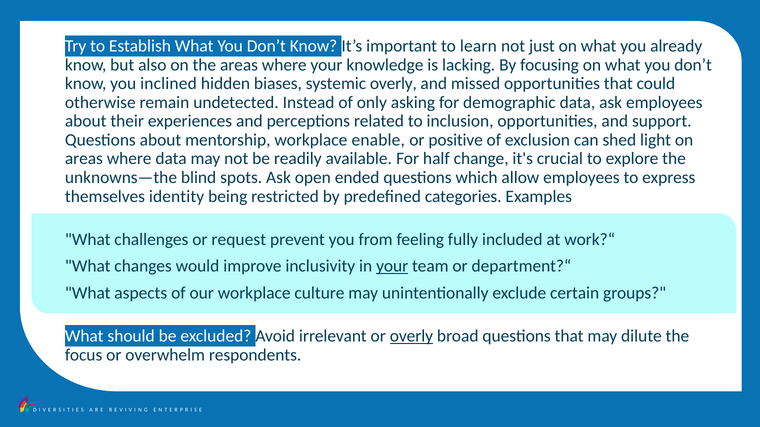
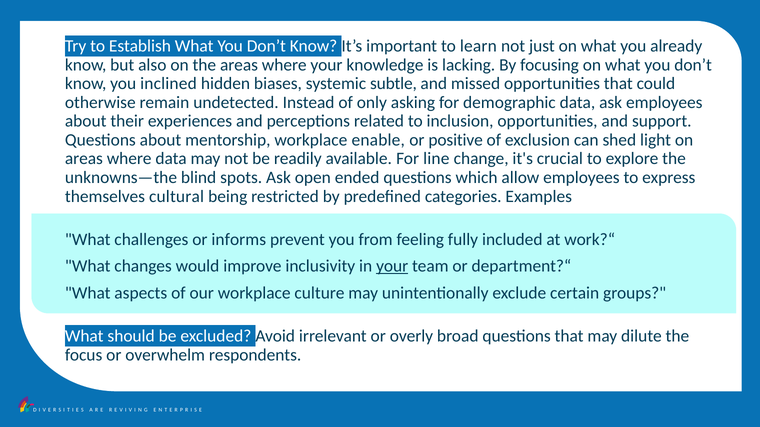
systemic overly: overly -> subtle
half: half -> line
identity: identity -> cultural
request: request -> informs
overly at (411, 336) underline: present -> none
